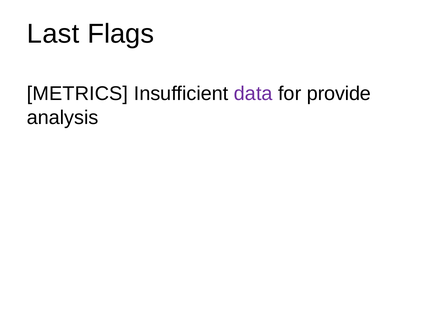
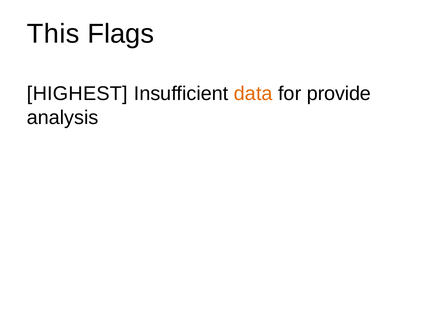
Last: Last -> This
METRICS: METRICS -> HIGHEST
data colour: purple -> orange
